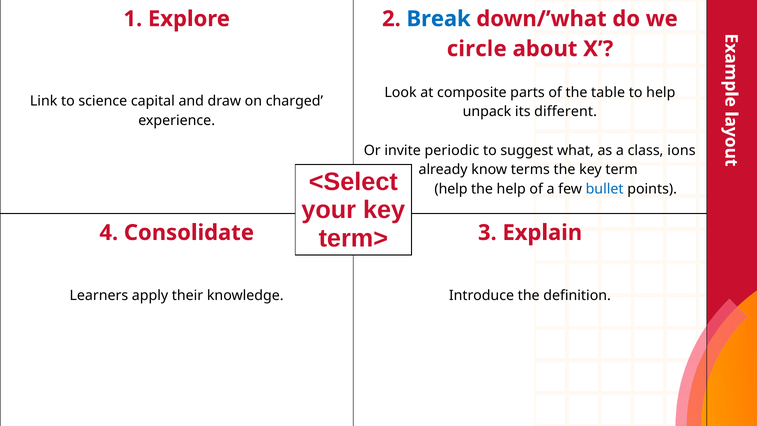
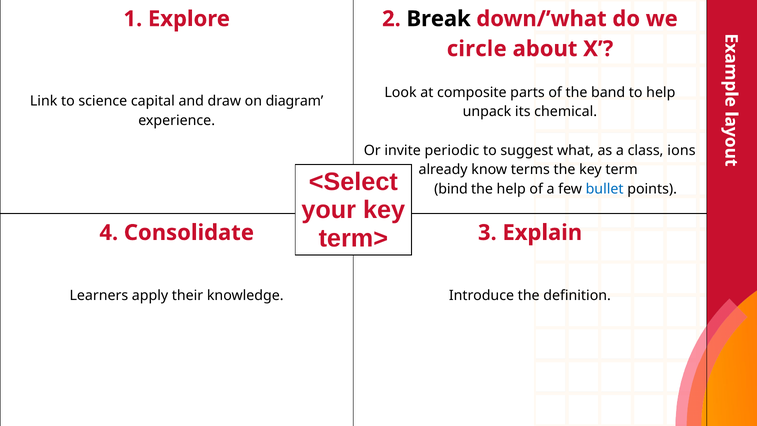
Break colour: blue -> black
table: table -> band
charged: charged -> diagram
different: different -> chemical
help at (451, 189): help -> bind
